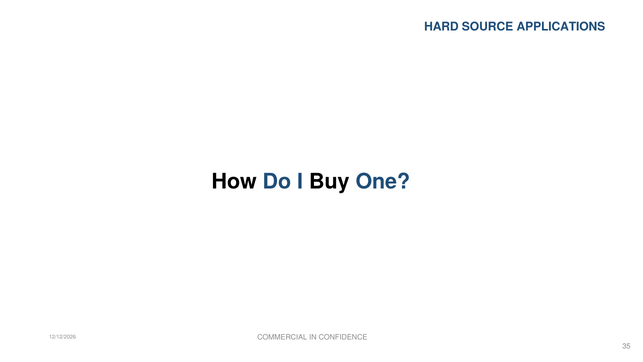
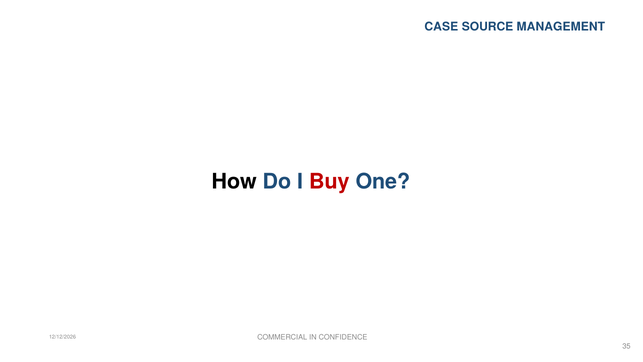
HARD: HARD -> CASE
APPLICATIONS: APPLICATIONS -> MANAGEMENT
Buy colour: black -> red
